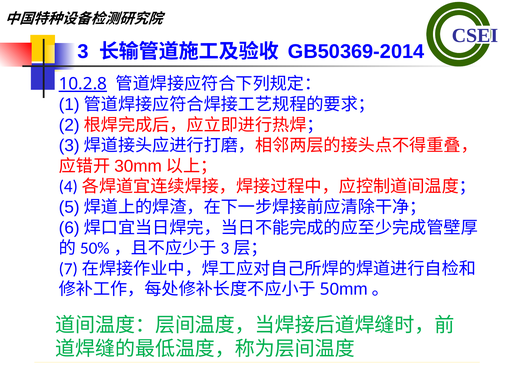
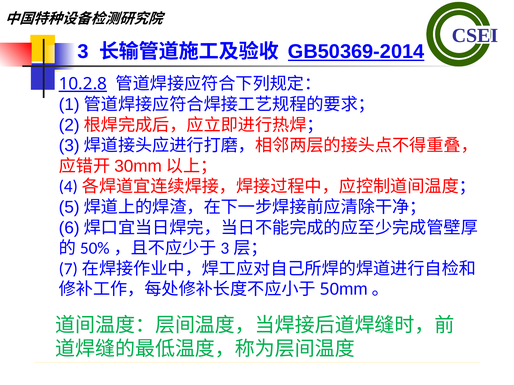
GB50369-2014 underline: none -> present
